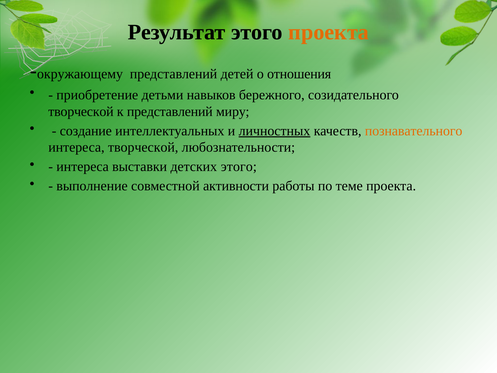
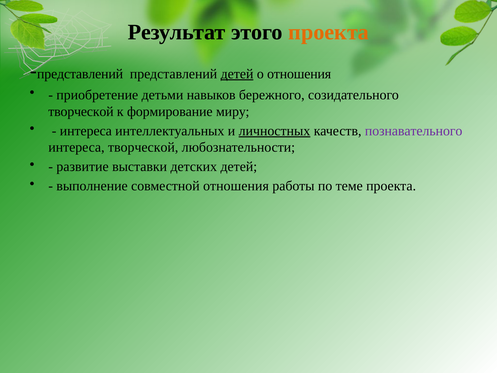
окружающему at (80, 74): окружающему -> представлений
детей at (237, 74) underline: none -> present
к представлений: представлений -> формирование
создание at (86, 131): создание -> интереса
познавательного colour: orange -> purple
интереса at (83, 167): интереса -> развитие
детских этого: этого -> детей
совместной активности: активности -> отношения
